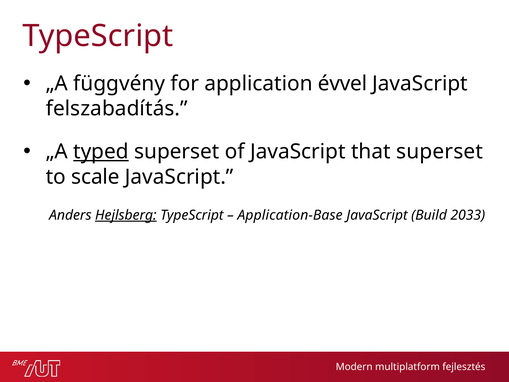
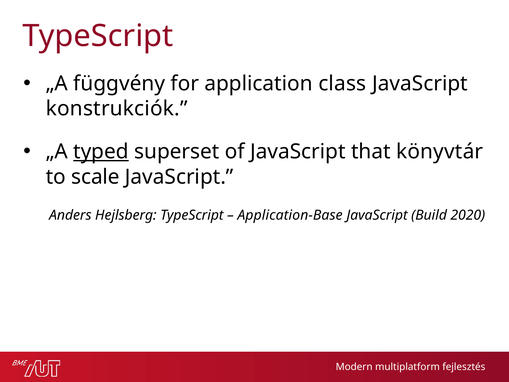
évvel: évvel -> class
felszabadítás: felszabadítás -> konstrukciók
that superset: superset -> könyvtár
Hejlsberg underline: present -> none
2033: 2033 -> 2020
